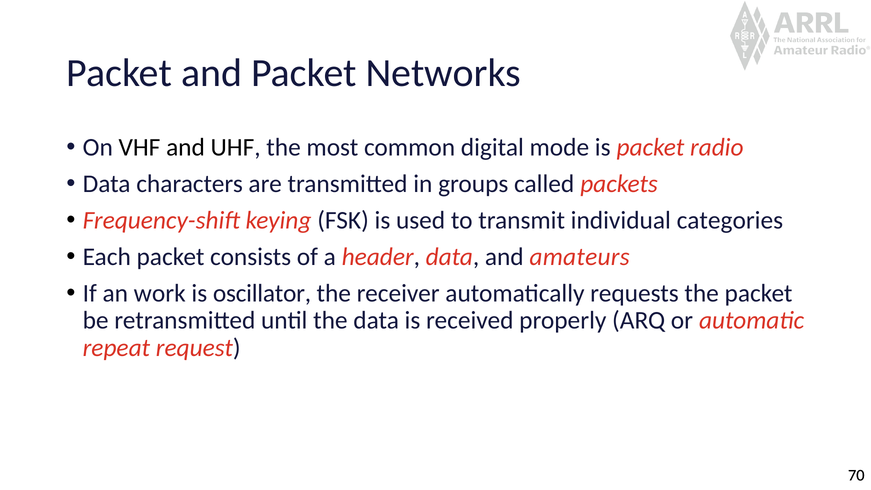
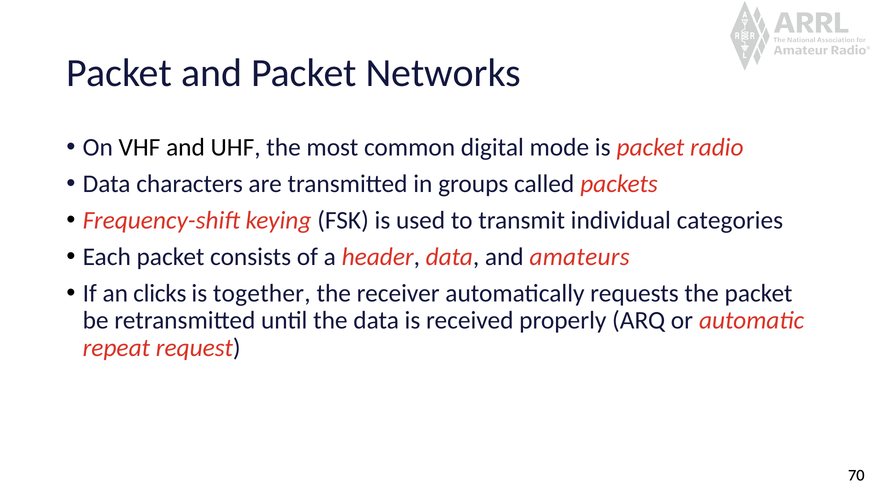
work: work -> clicks
oscillator: oscillator -> together
